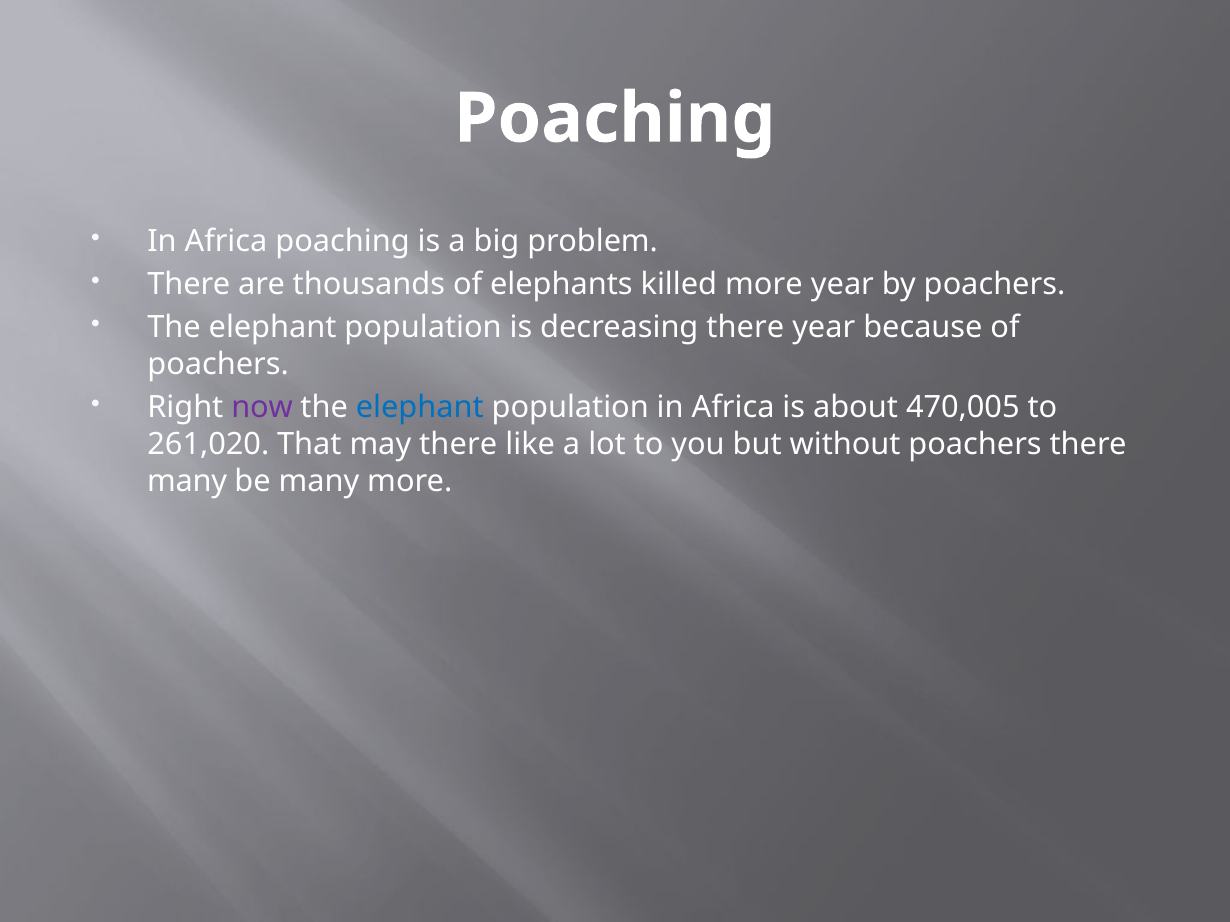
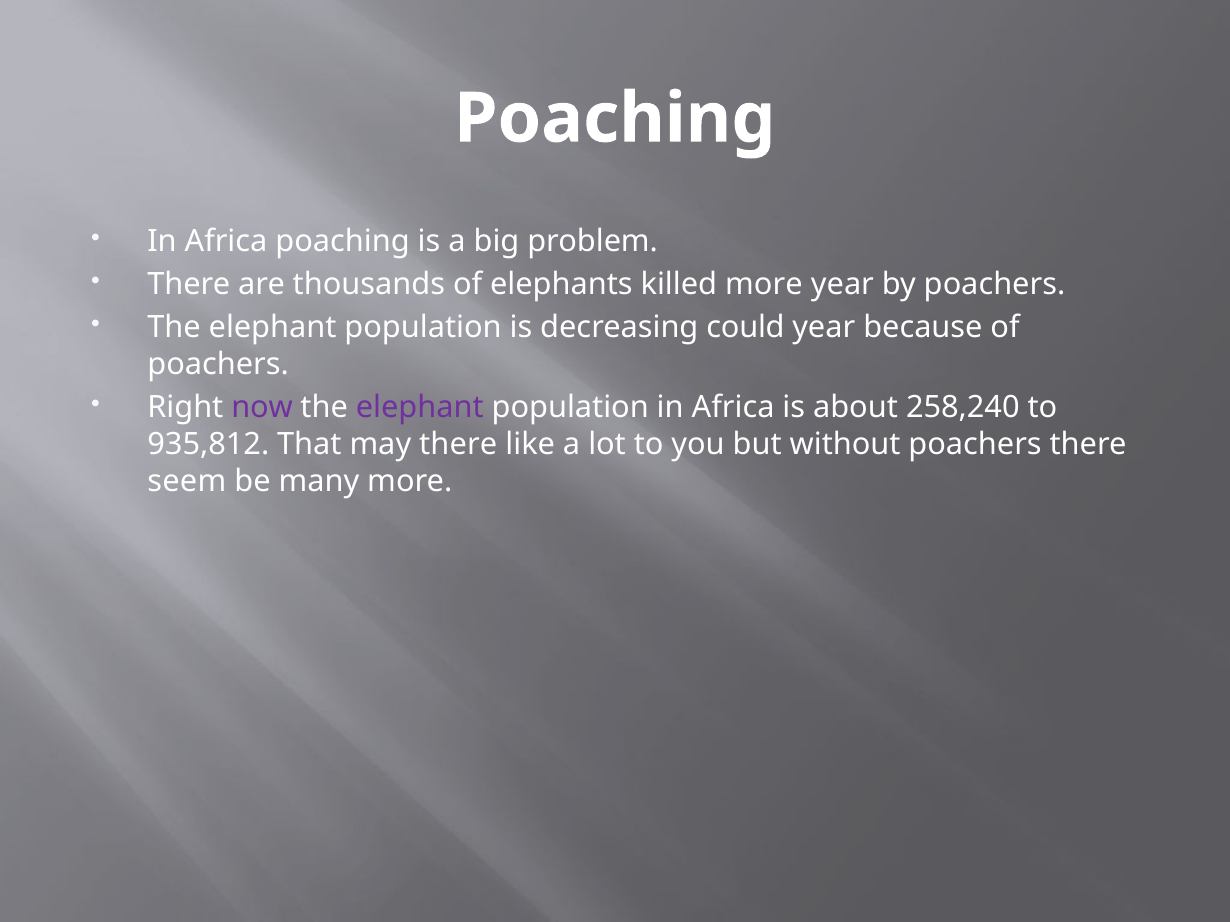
decreasing there: there -> could
elephant at (420, 408) colour: blue -> purple
470,005: 470,005 -> 258,240
261,020: 261,020 -> 935,812
many at (187, 482): many -> seem
